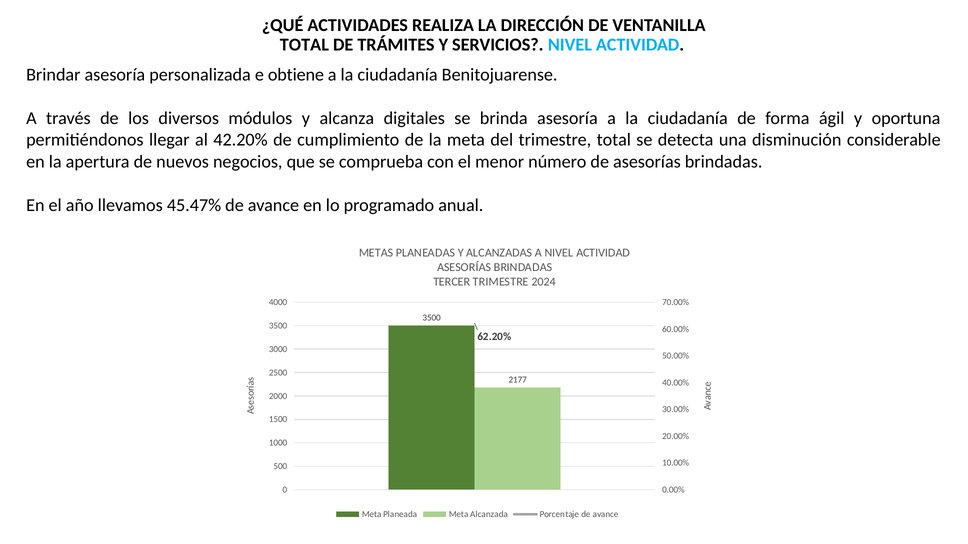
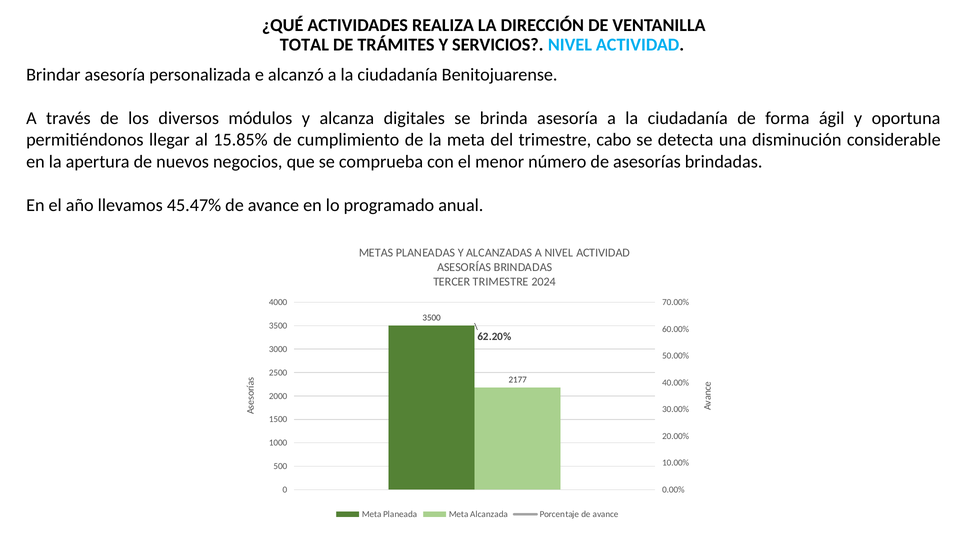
obtiene: obtiene -> alcanzó
42.20%: 42.20% -> 15.85%
trimestre total: total -> cabo
